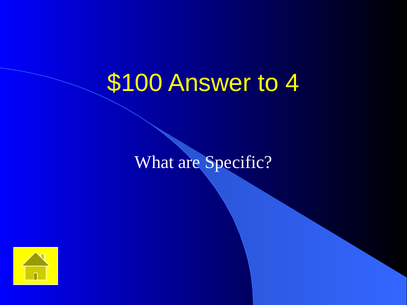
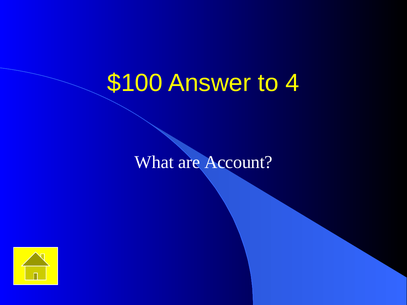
Specific: Specific -> Account
